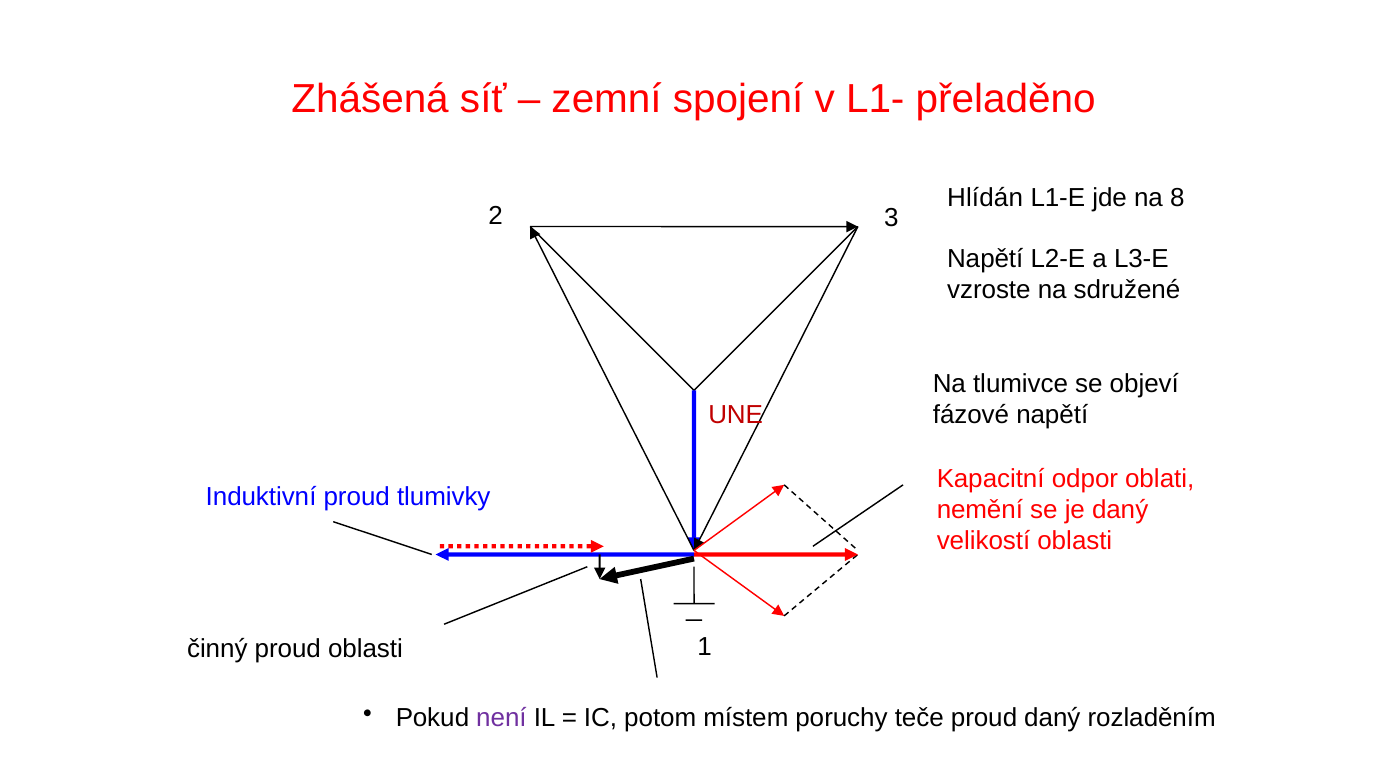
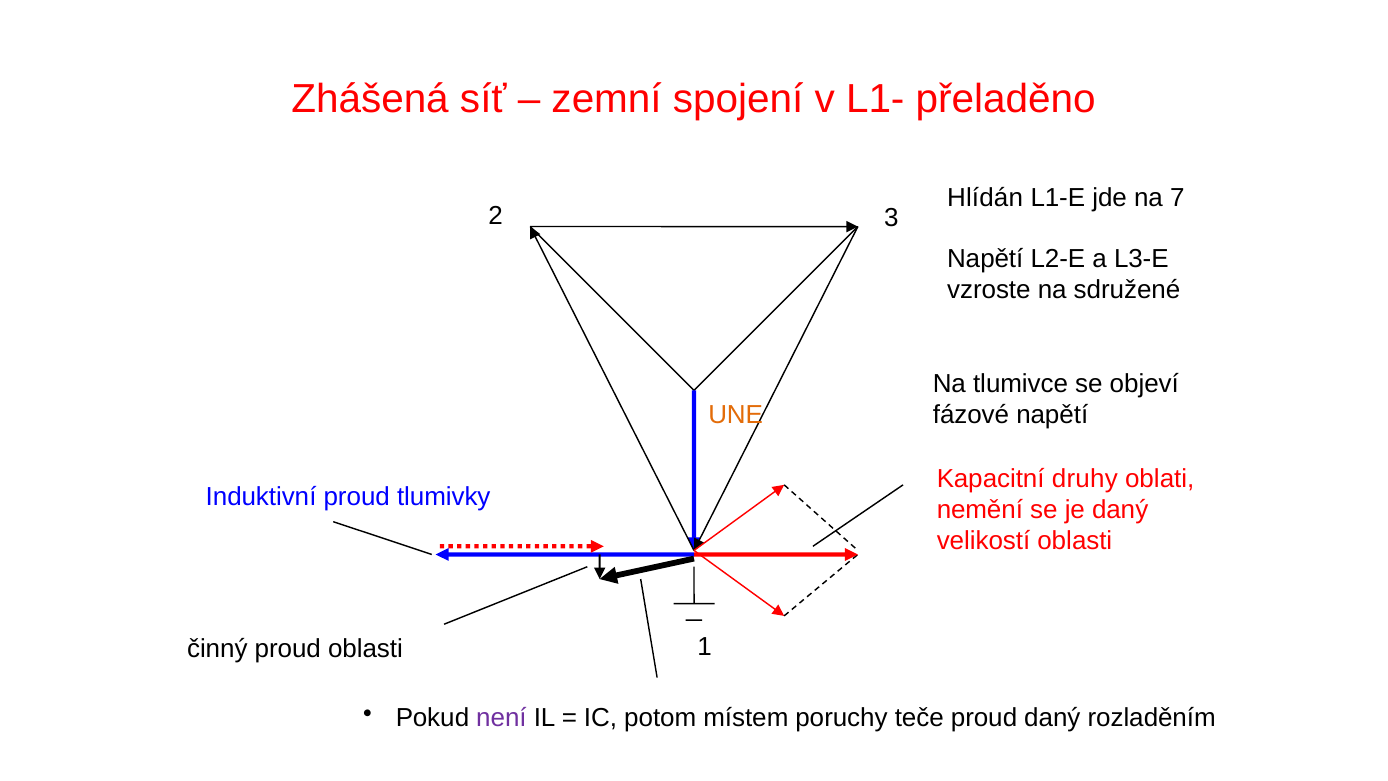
8: 8 -> 7
UNE colour: red -> orange
odpor: odpor -> druhy
